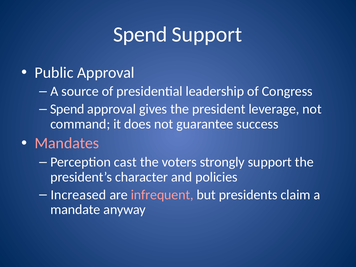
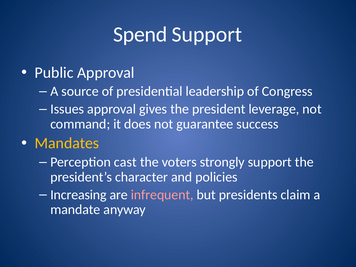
Spend at (67, 109): Spend -> Issues
Mandates colour: pink -> yellow
Increased: Increased -> Increasing
